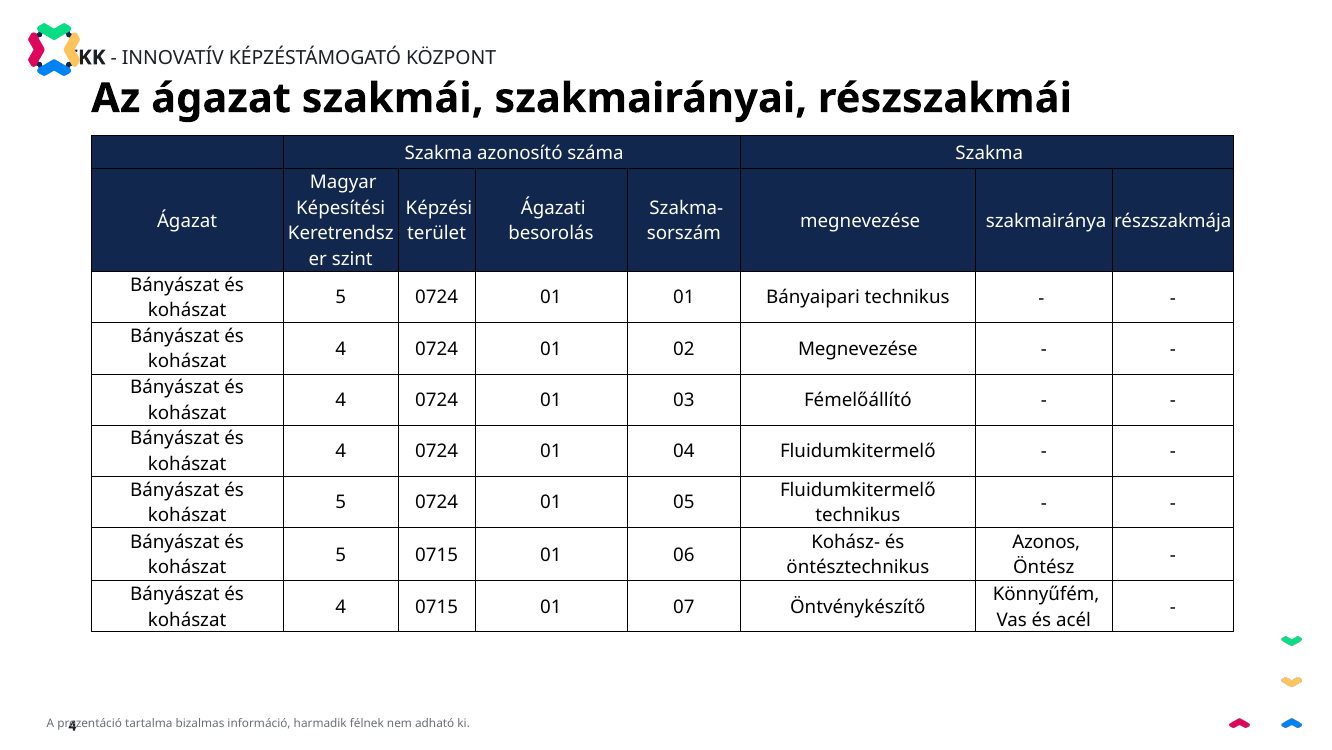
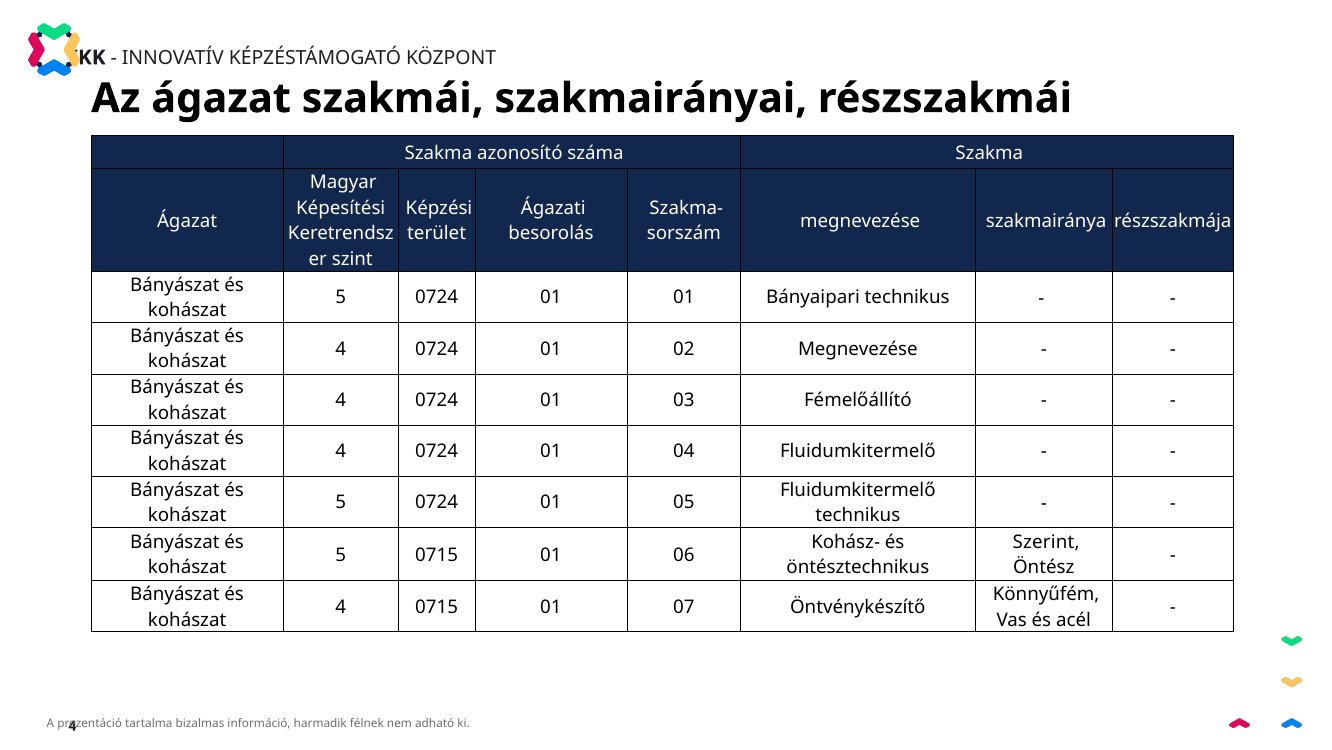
Azonos: Azonos -> Szerint
